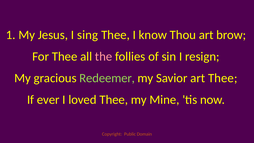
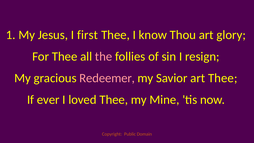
sing: sing -> first
brow: brow -> glory
Redeemer colour: light green -> pink
